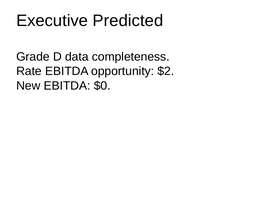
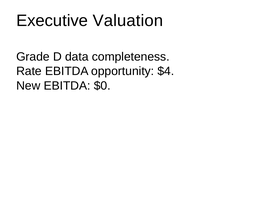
Predicted: Predicted -> Valuation
$2: $2 -> $4
